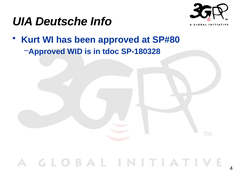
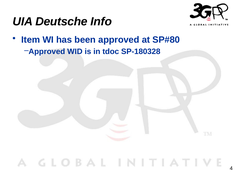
Kurt: Kurt -> Item
